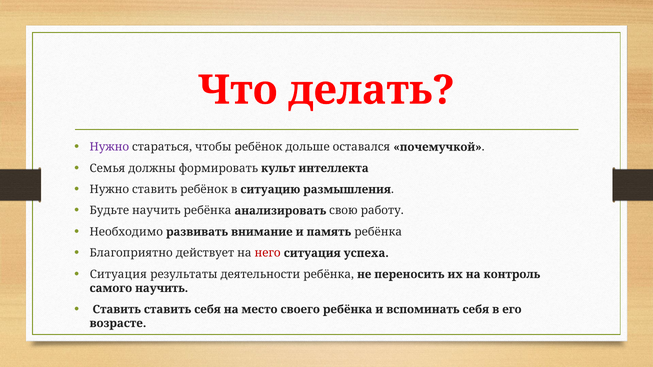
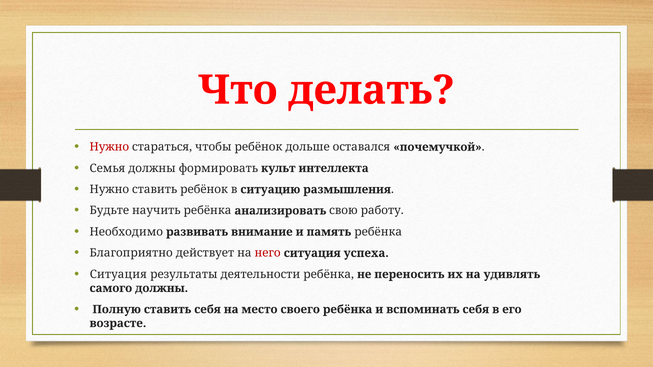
Нужно at (109, 147) colour: purple -> red
контроль: контроль -> удивлять
самого научить: научить -> должны
Ставить at (117, 310): Ставить -> Полную
